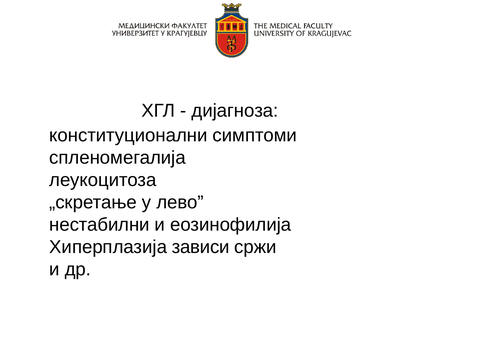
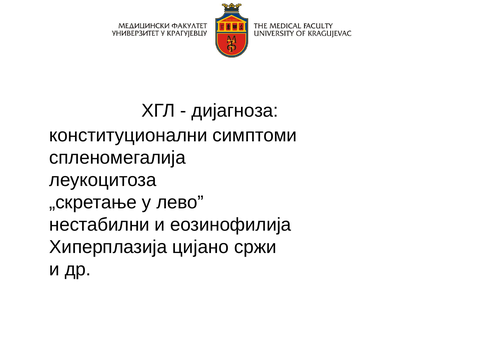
зависи: зависи -> цијано
